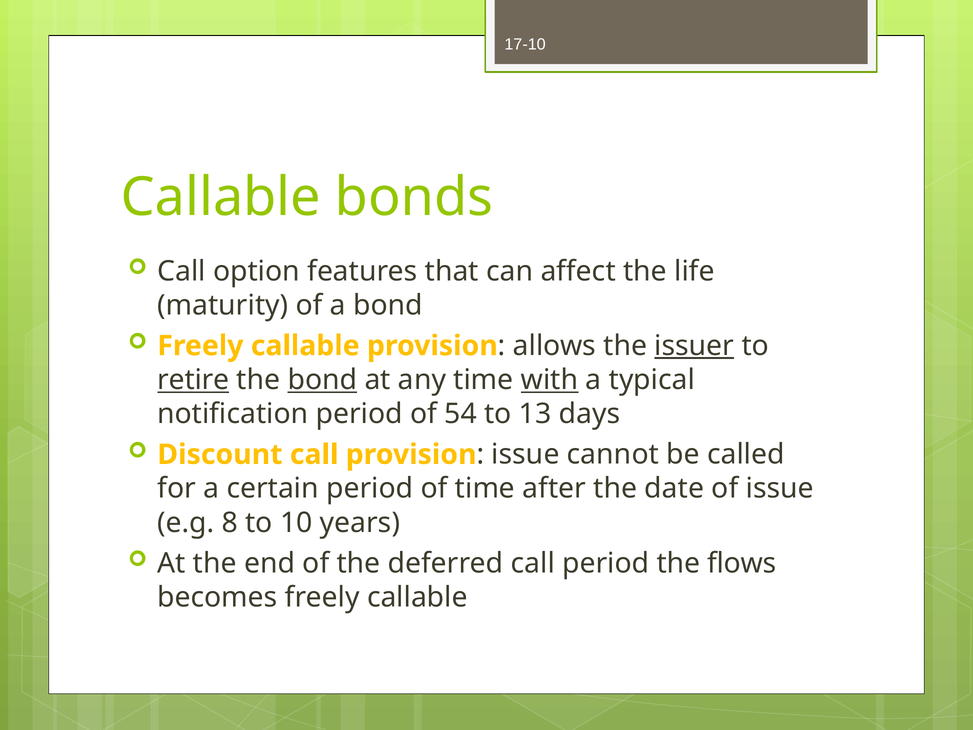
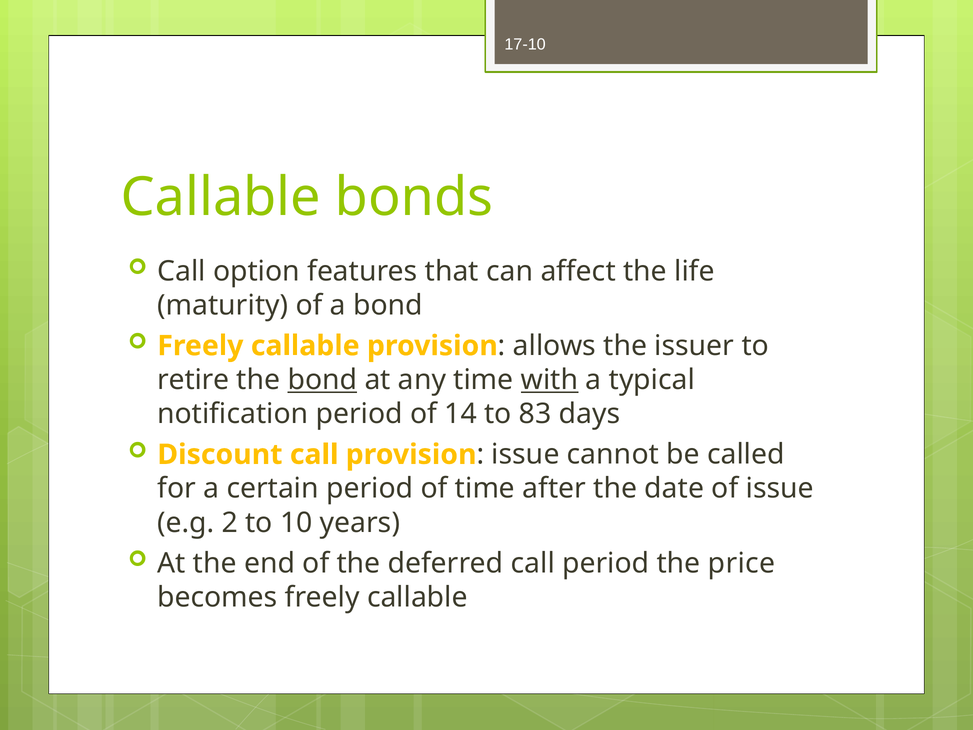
issuer underline: present -> none
retire underline: present -> none
54: 54 -> 14
13: 13 -> 83
8: 8 -> 2
flows: flows -> price
